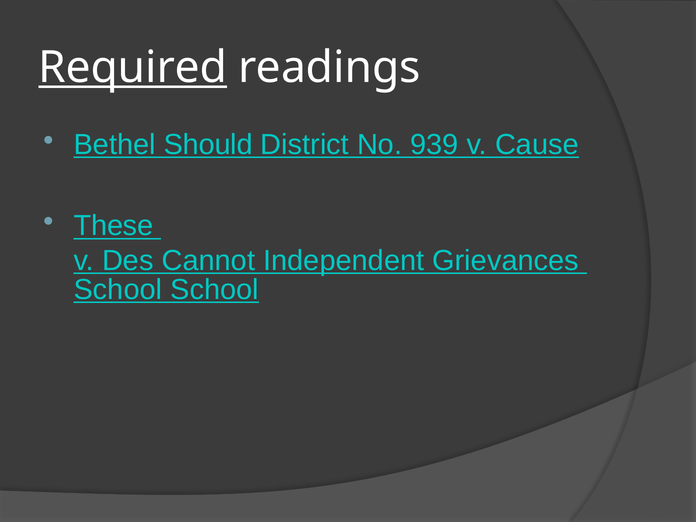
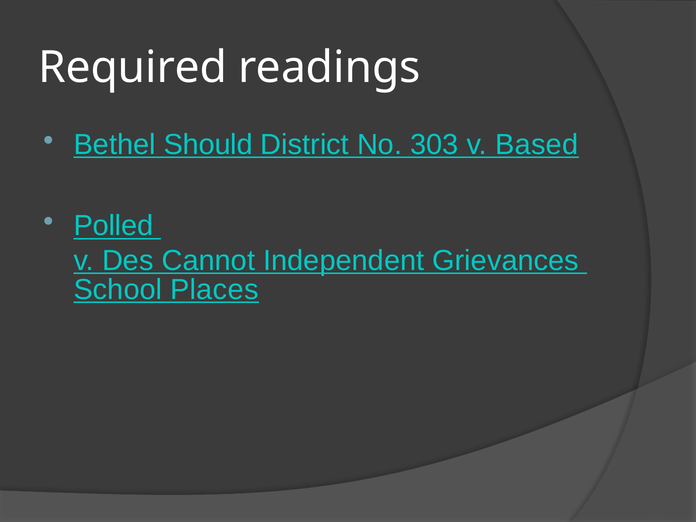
Required underline: present -> none
939: 939 -> 303
Cause: Cause -> Based
These: These -> Polled
School School: School -> Places
